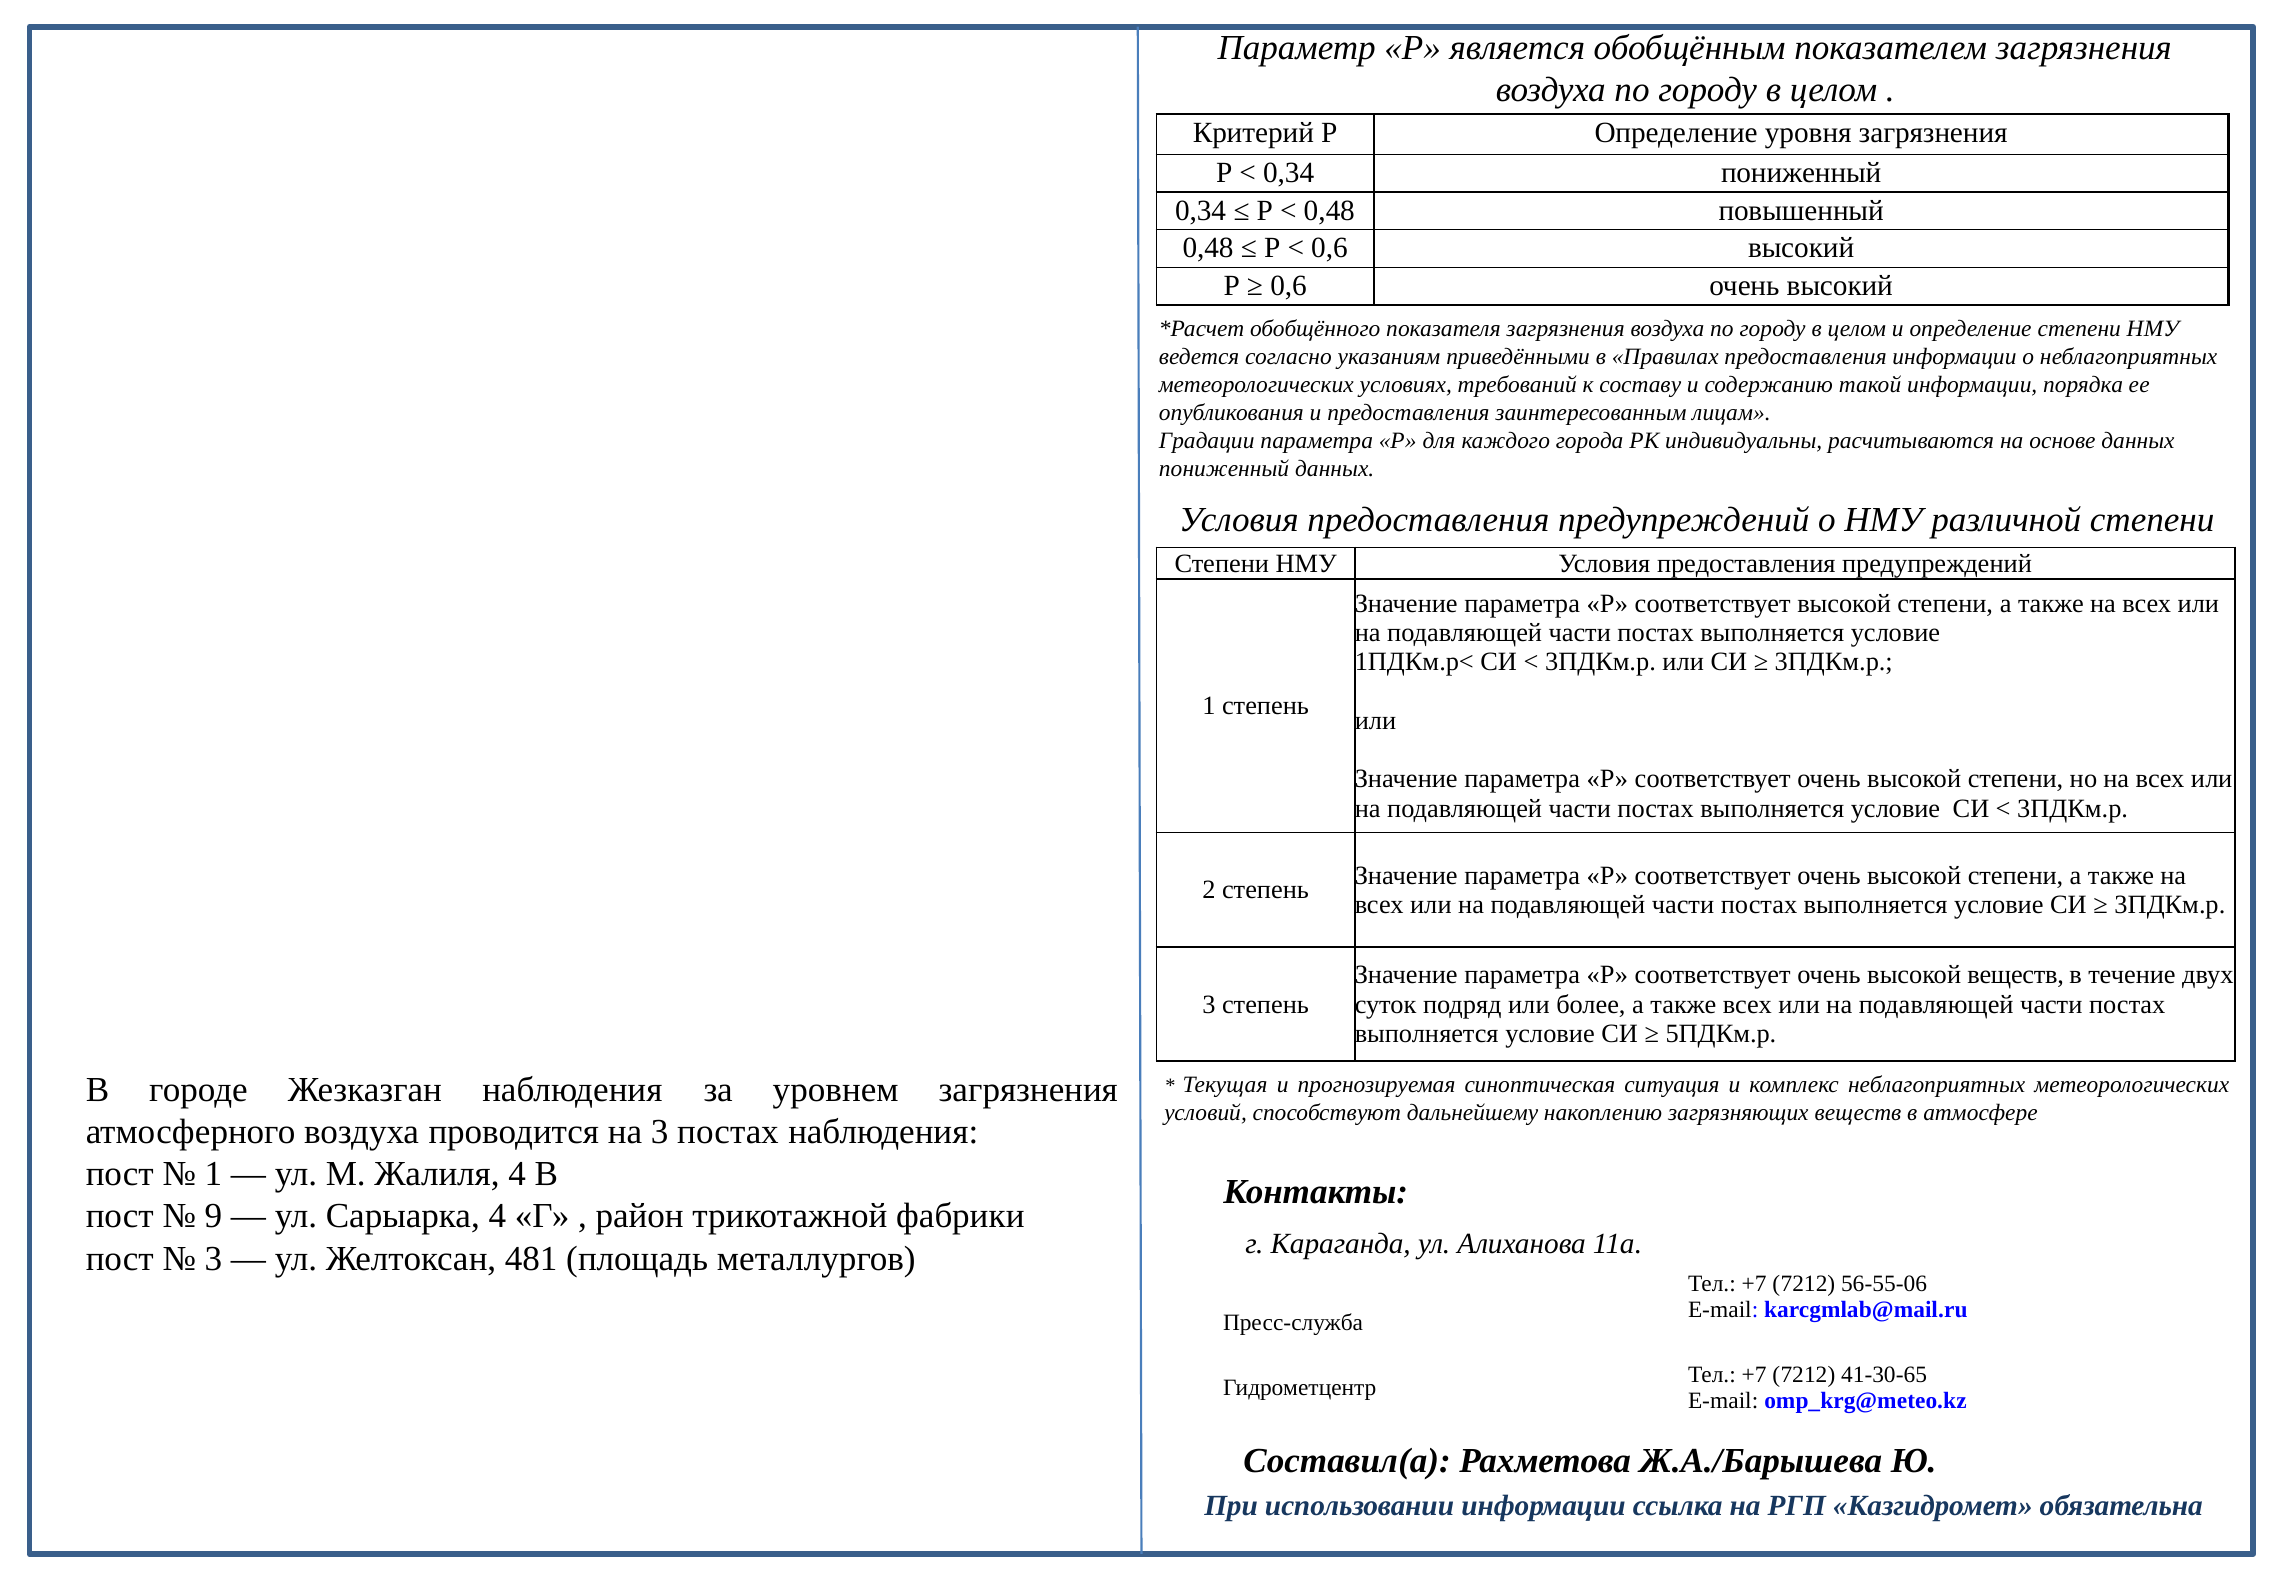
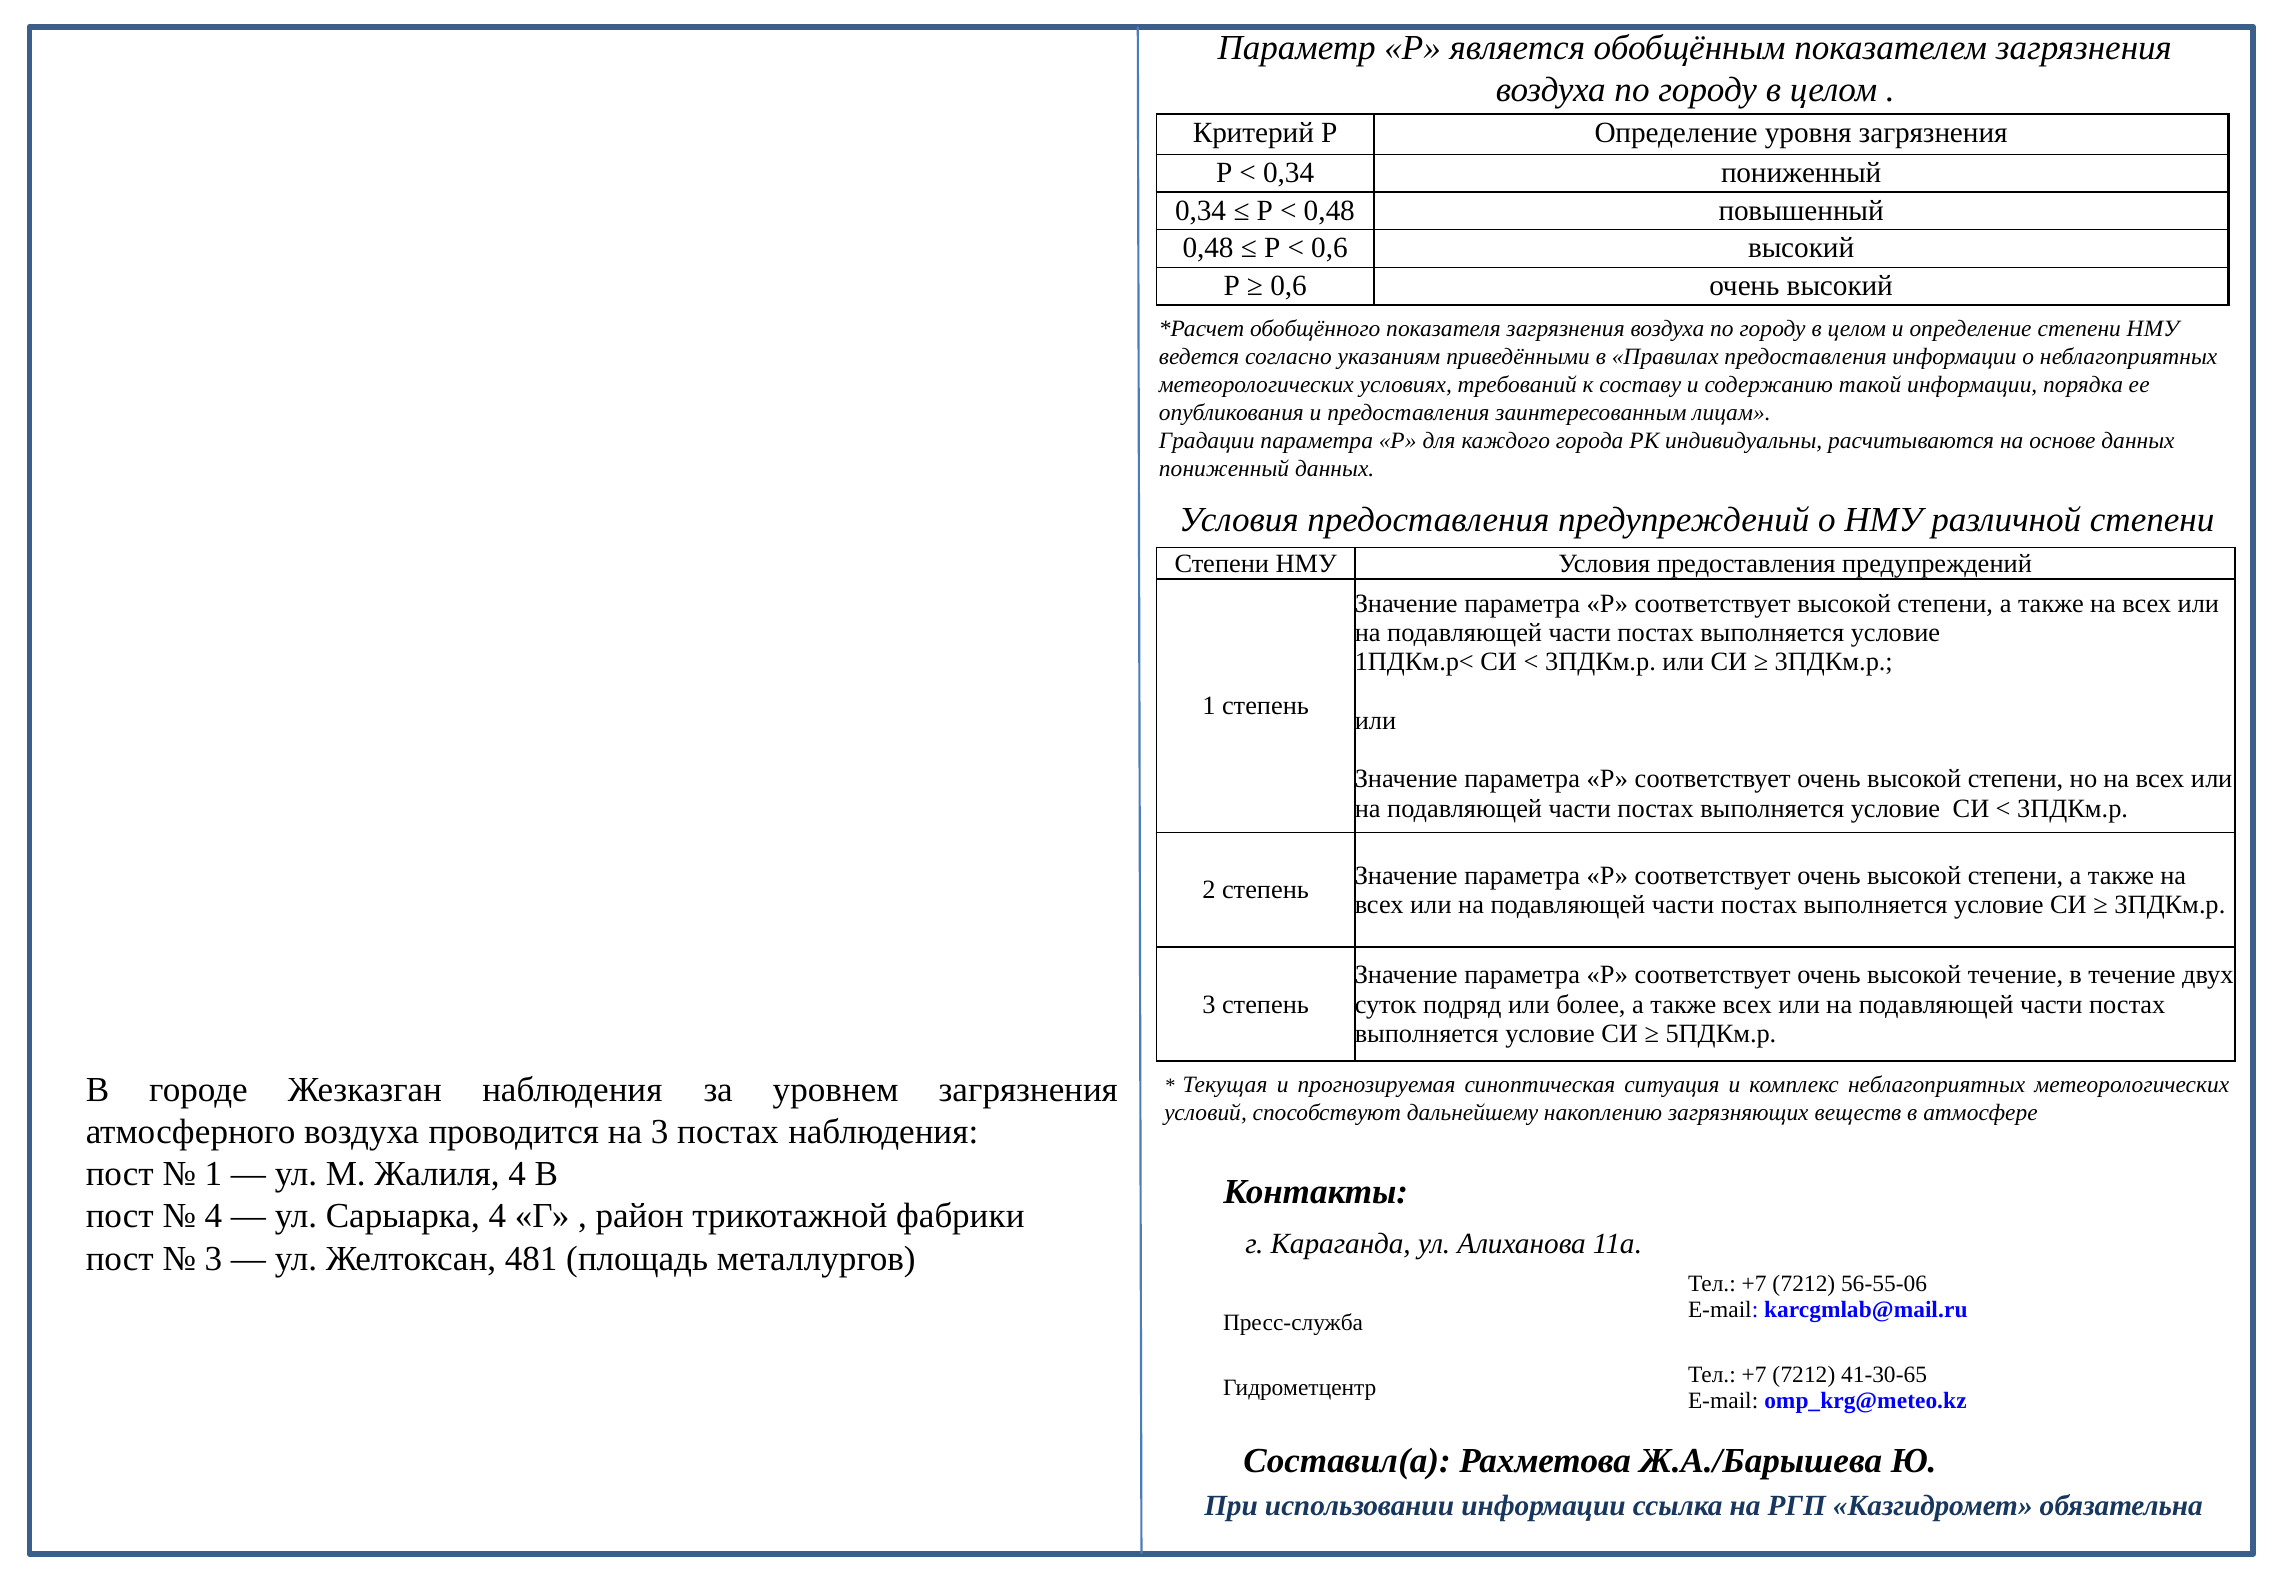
высокой веществ: веществ -> течение
9 at (213, 1216): 9 -> 4
